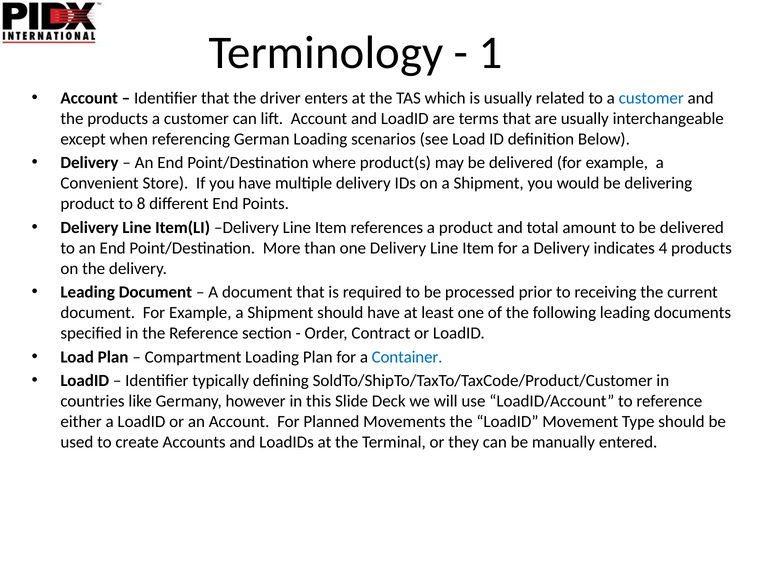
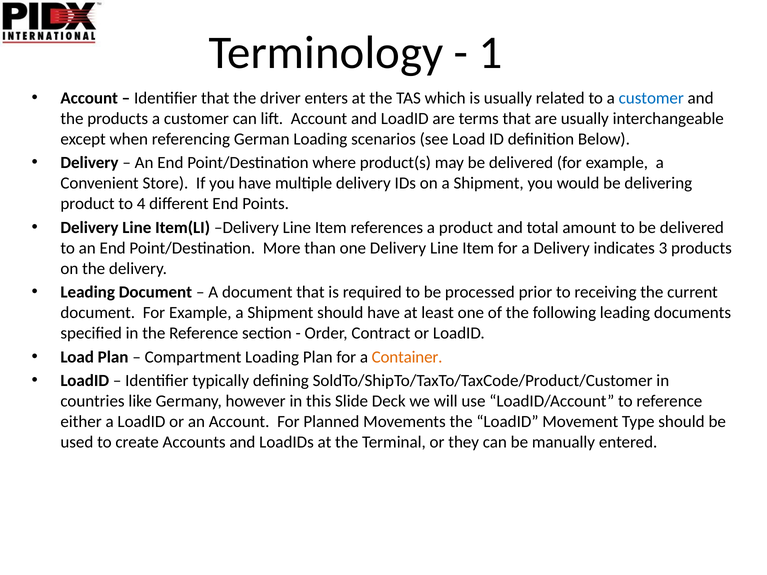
8: 8 -> 4
4: 4 -> 3
Container colour: blue -> orange
